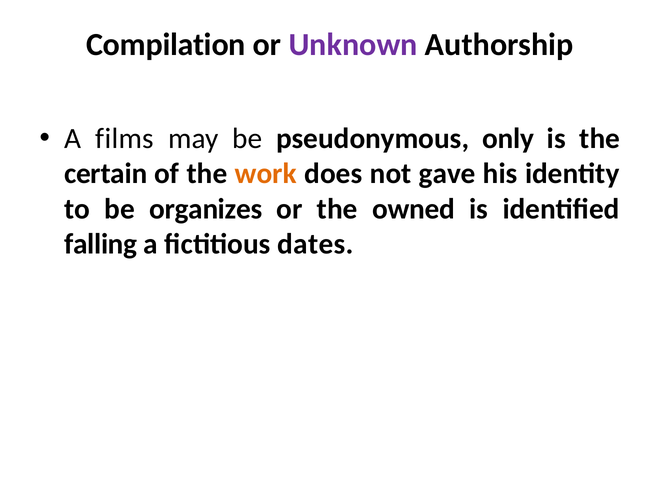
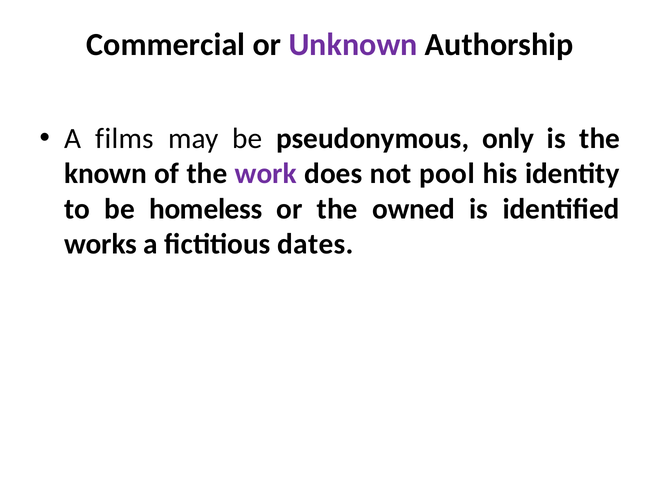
Compilation: Compilation -> Commercial
certain: certain -> known
work colour: orange -> purple
gave: gave -> pool
organizes: organizes -> homeless
falling: falling -> works
